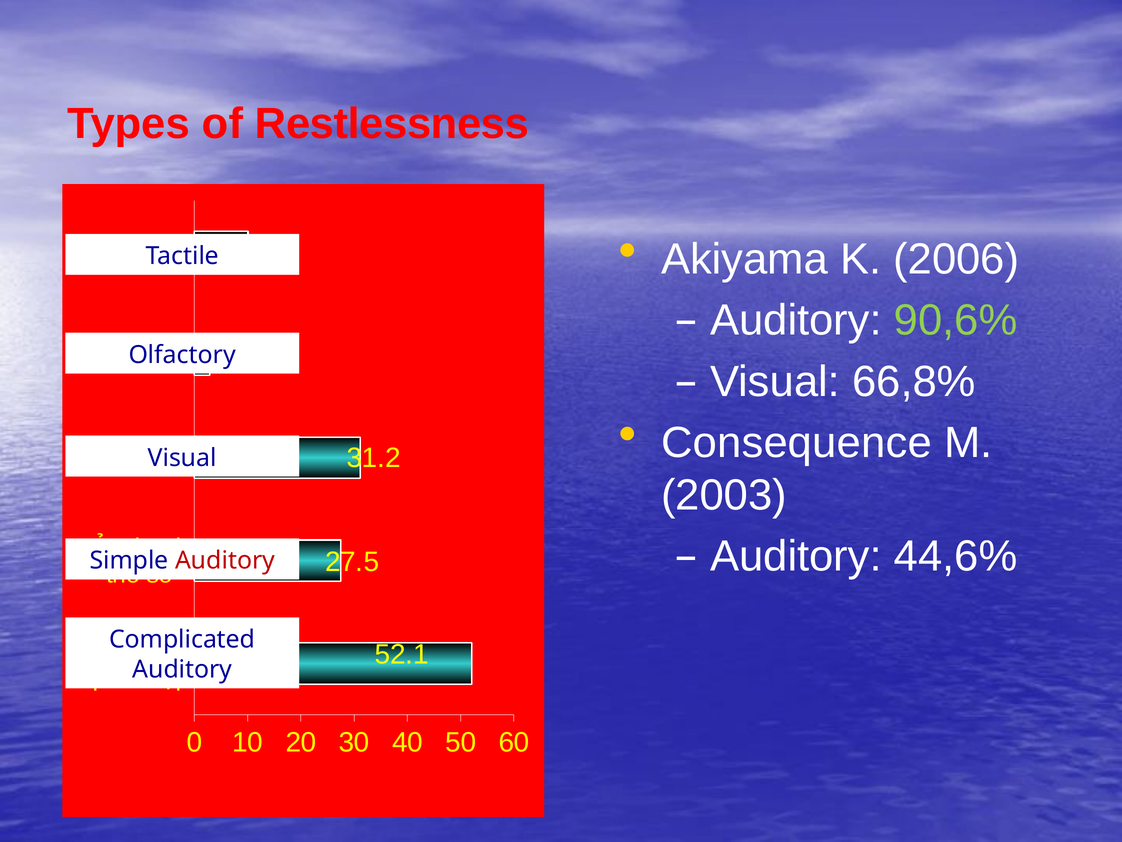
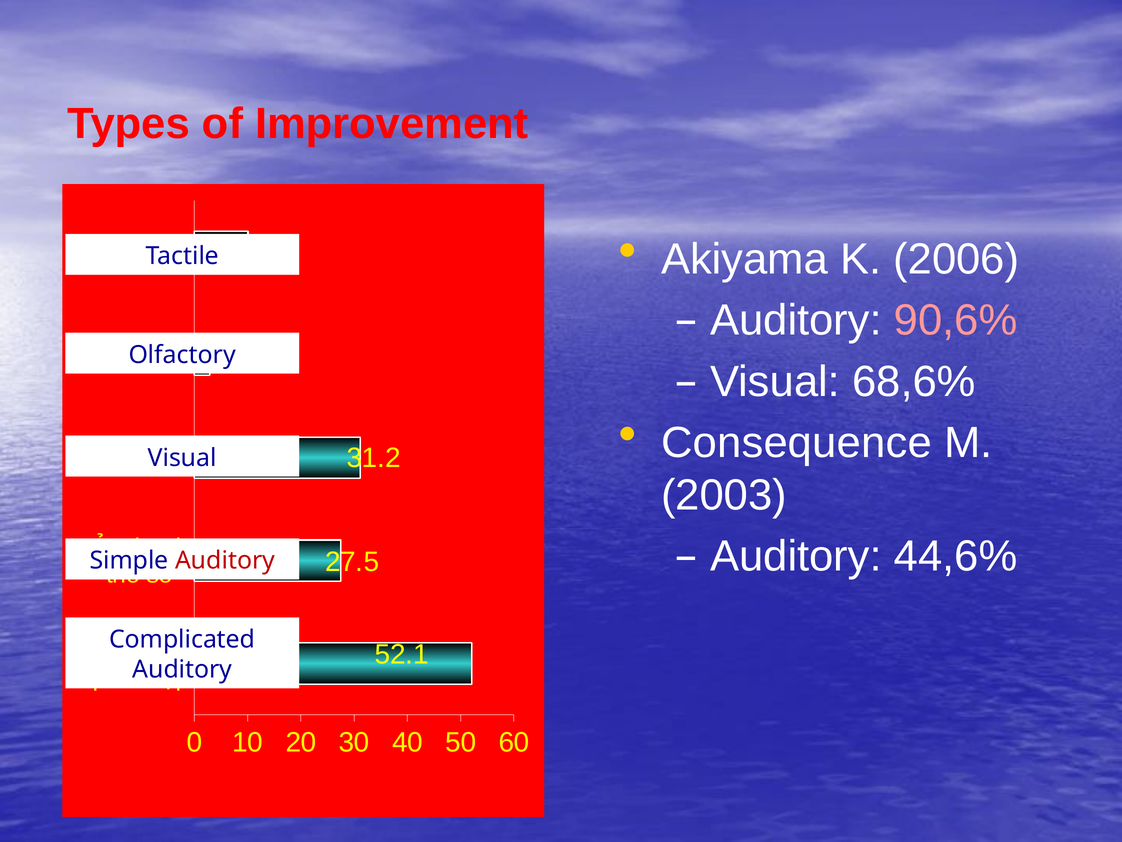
Restlessness: Restlessness -> Improvement
90,6% colour: light green -> pink
66,8%: 66,8% -> 68,6%
